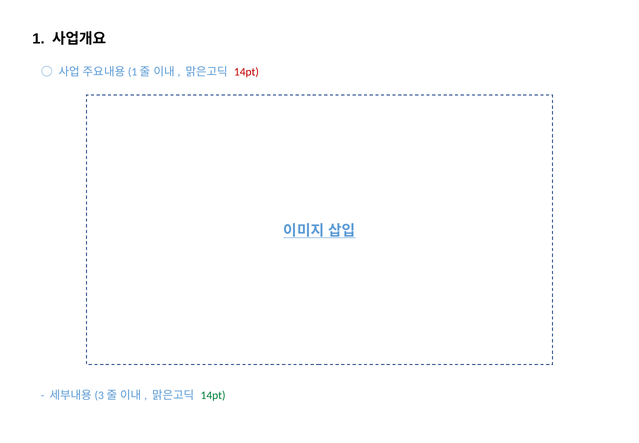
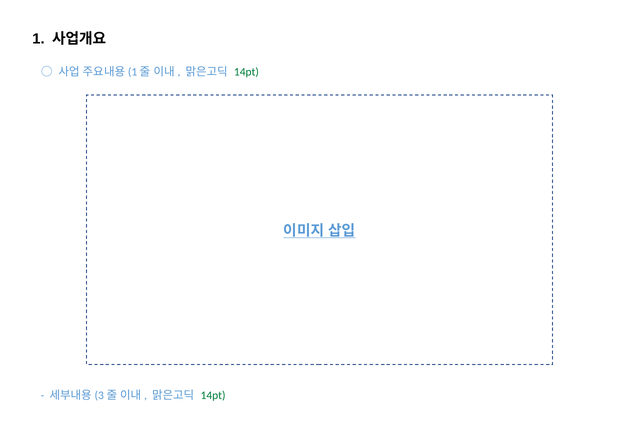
14pt at (246, 72) colour: red -> green
